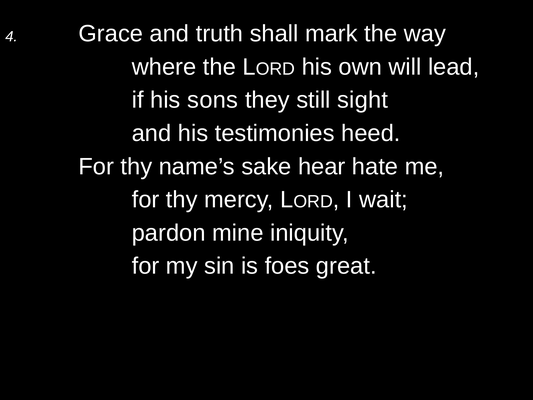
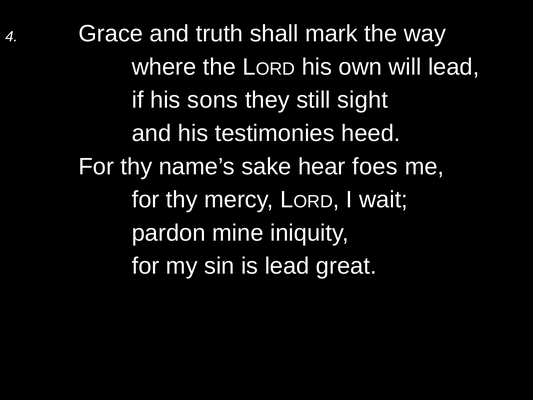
hate: hate -> foes
is foes: foes -> lead
